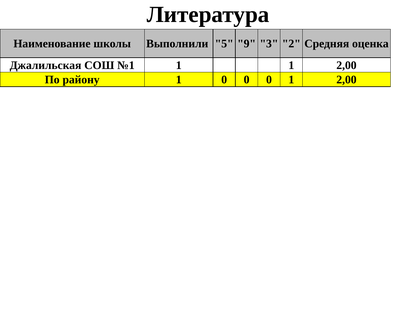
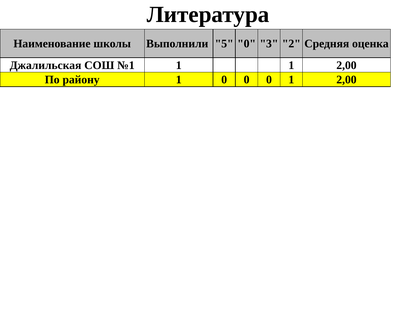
5 9: 9 -> 0
